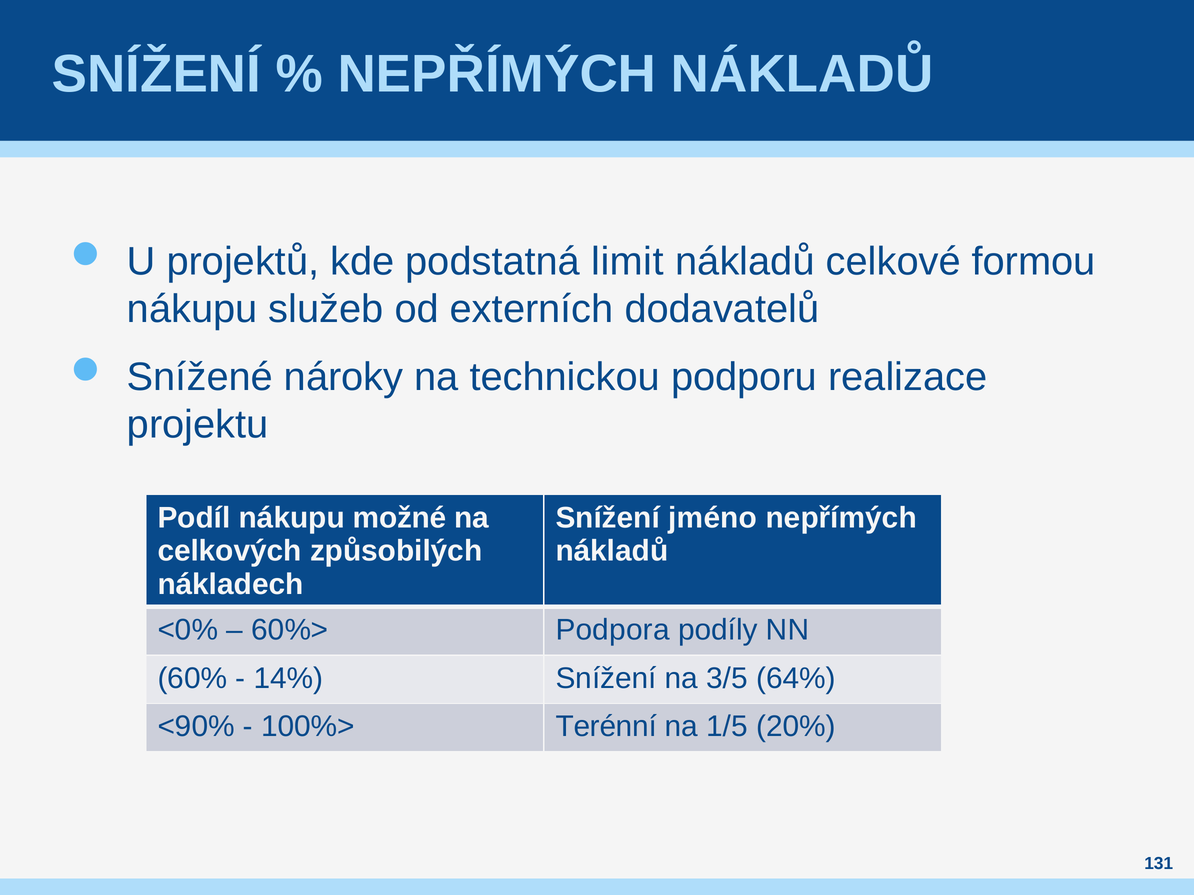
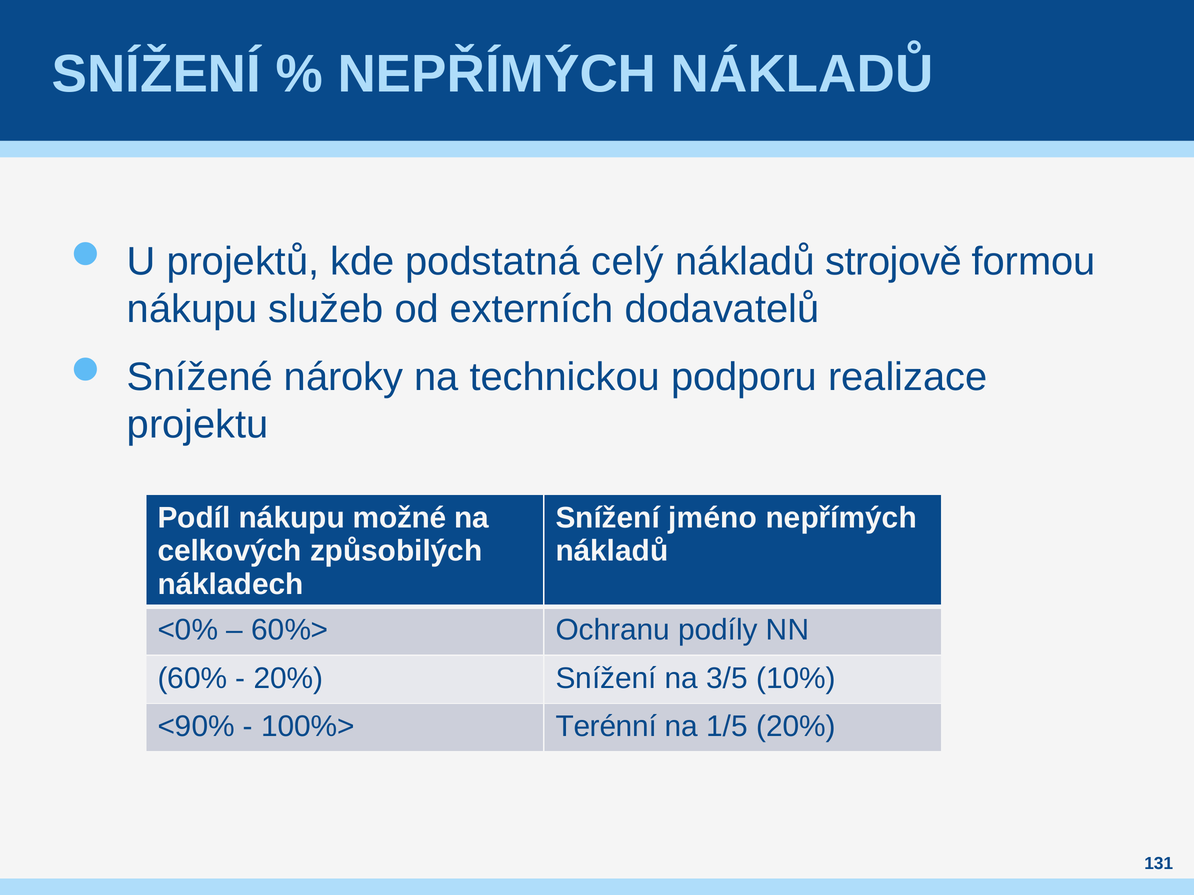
limit: limit -> celý
celkové: celkové -> strojově
Podpora: Podpora -> Ochranu
14% at (288, 679): 14% -> 20%
64%: 64% -> 10%
